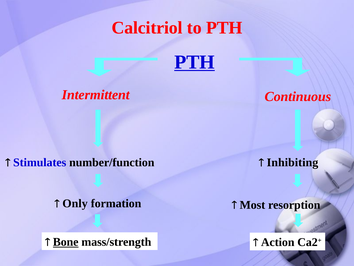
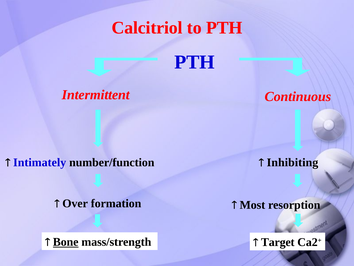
PTH at (195, 62) underline: present -> none
Stimulates: Stimulates -> Intimately
Only: Only -> Over
Action: Action -> Target
